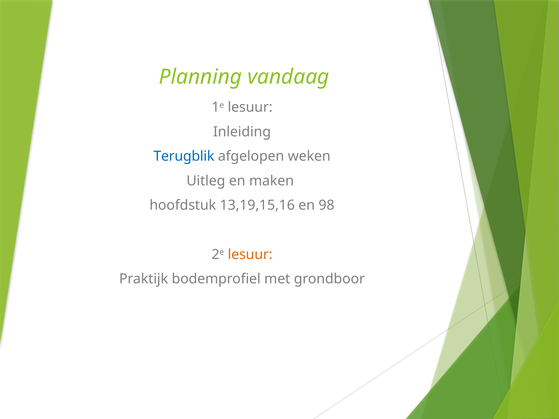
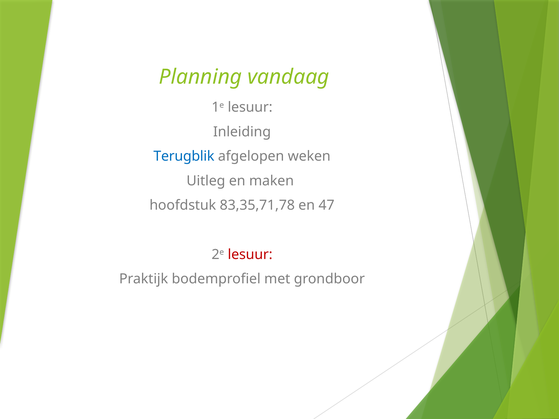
13,19,15,16: 13,19,15,16 -> 83,35,71,78
98: 98 -> 47
lesuur at (250, 255) colour: orange -> red
